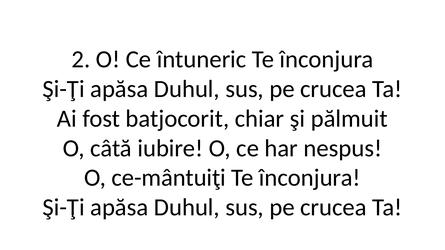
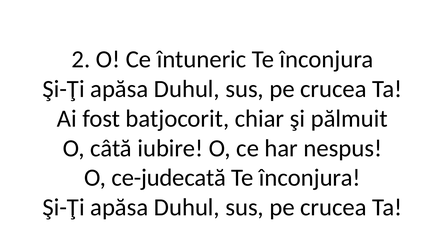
ce-mântuiţi: ce-mântuiţi -> ce-judecată
